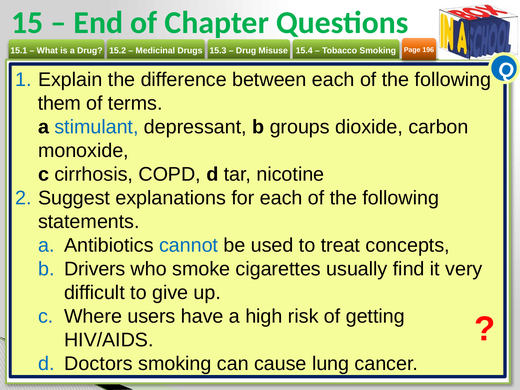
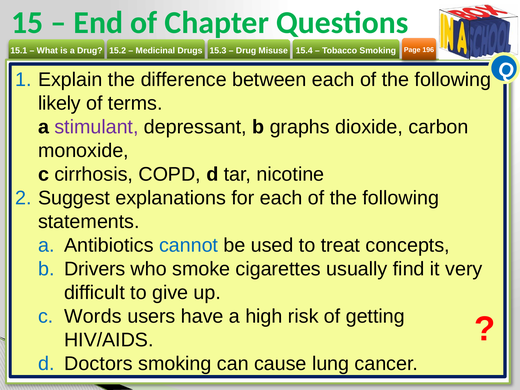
them: them -> likely
stimulant colour: blue -> purple
groups: groups -> graphs
Where: Where -> Words
